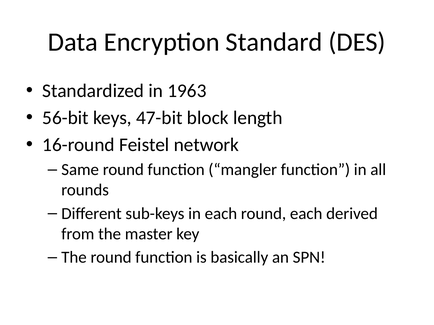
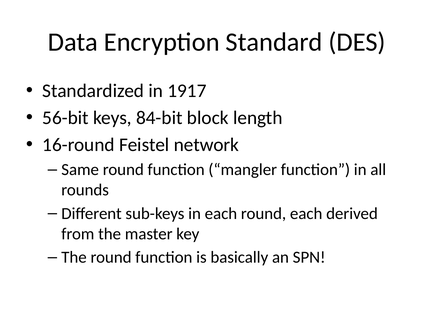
1963: 1963 -> 1917
47-bit: 47-bit -> 84-bit
